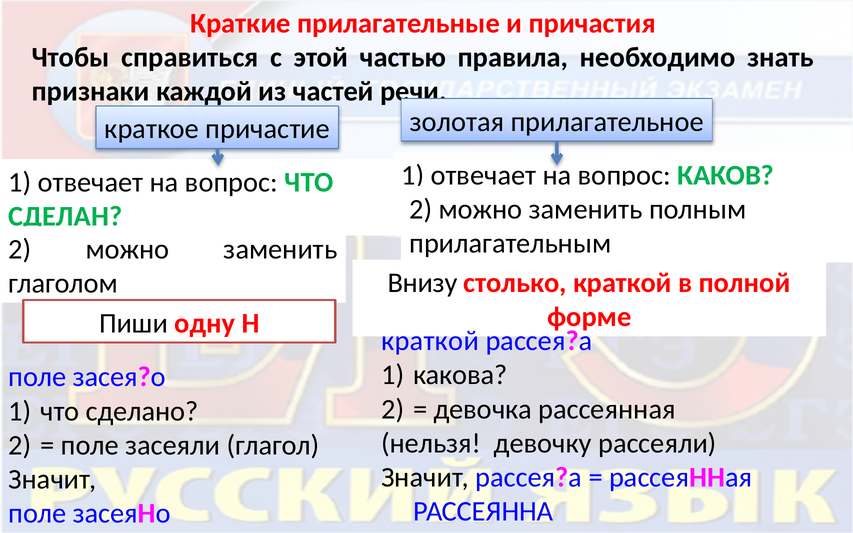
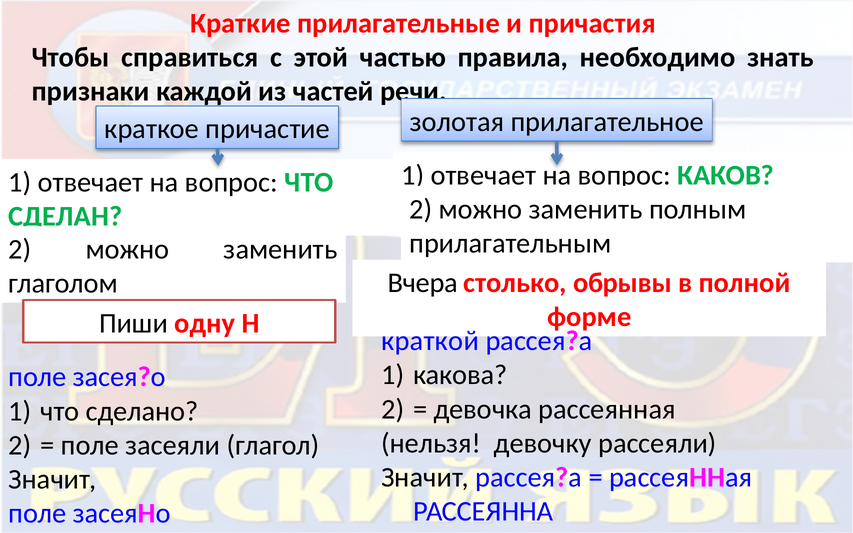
Внизу: Внизу -> Вчера
столько краткой: краткой -> обрывы
